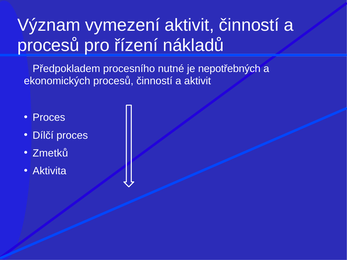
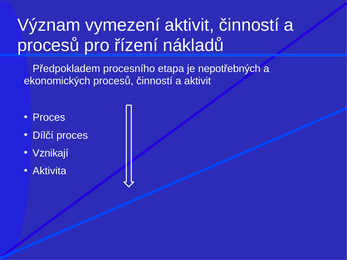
nutné: nutné -> etapa
Zmetků: Zmetků -> Vznikají
